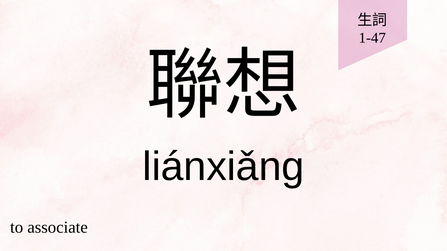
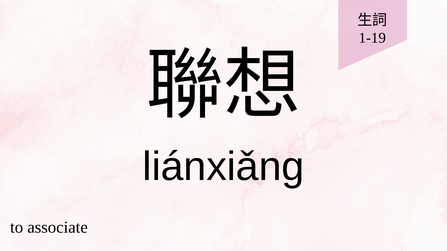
1-47: 1-47 -> 1-19
